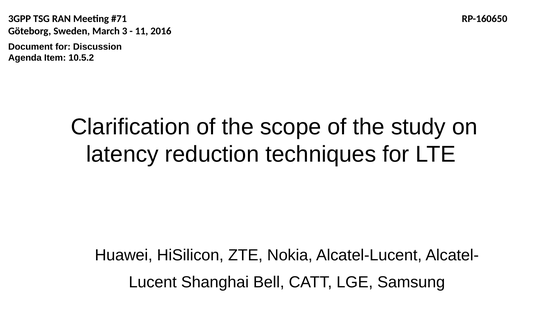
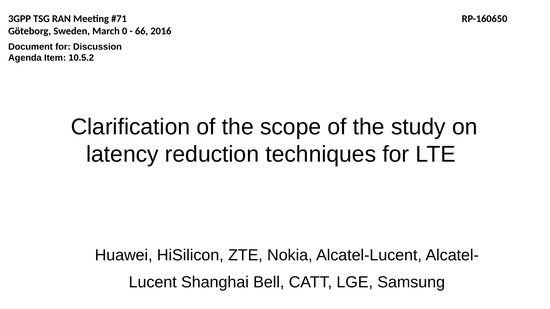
3: 3 -> 0
11: 11 -> 66
